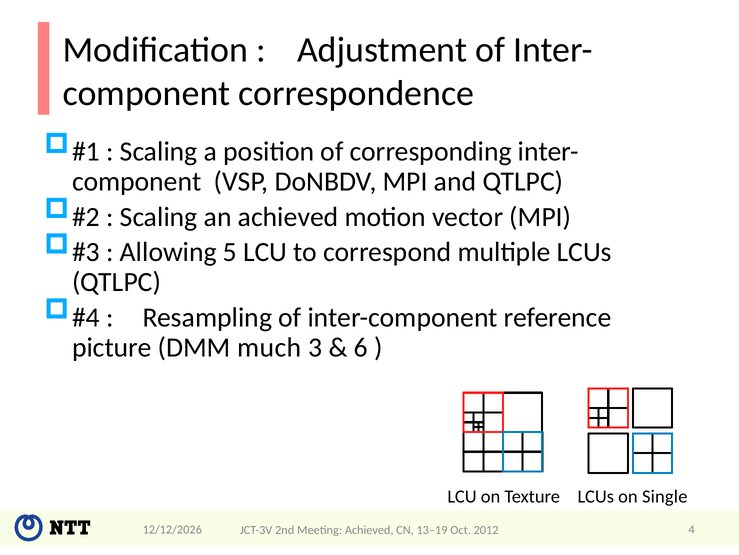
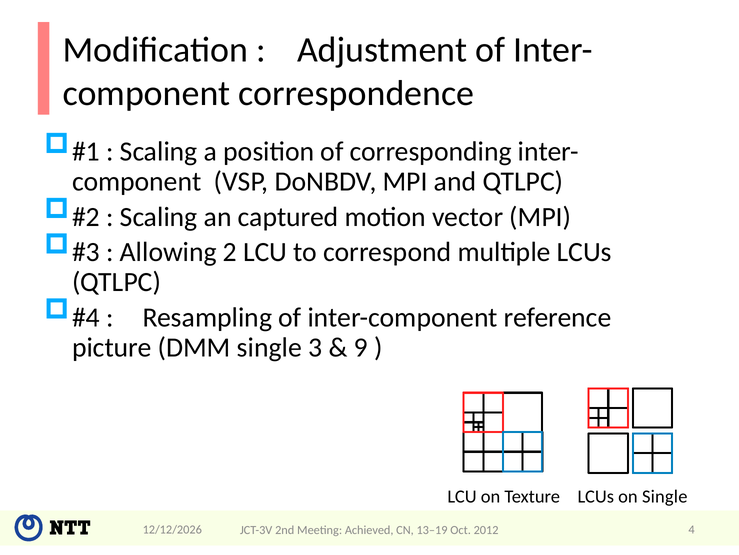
an achieved: achieved -> captured
5: 5 -> 2
DMM much: much -> single
6: 6 -> 9
